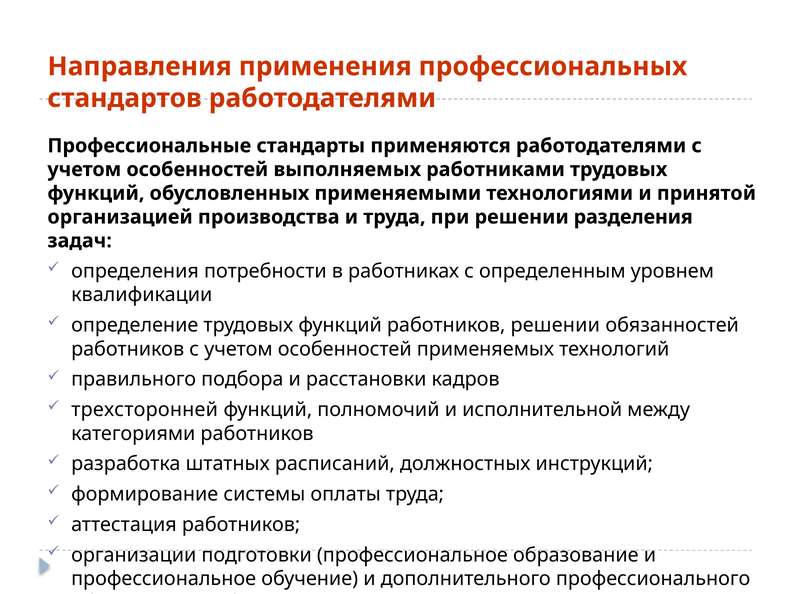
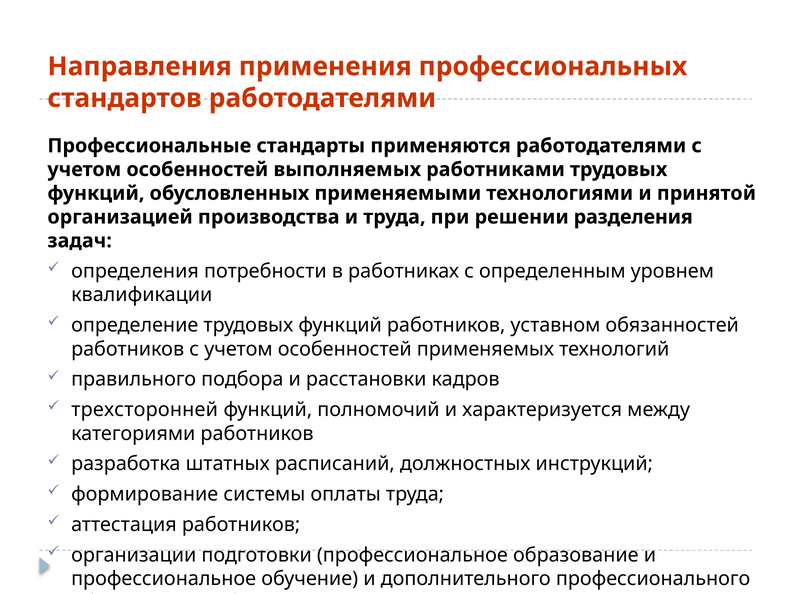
работников решении: решении -> уставном
исполнительной: исполнительной -> характеризуется
